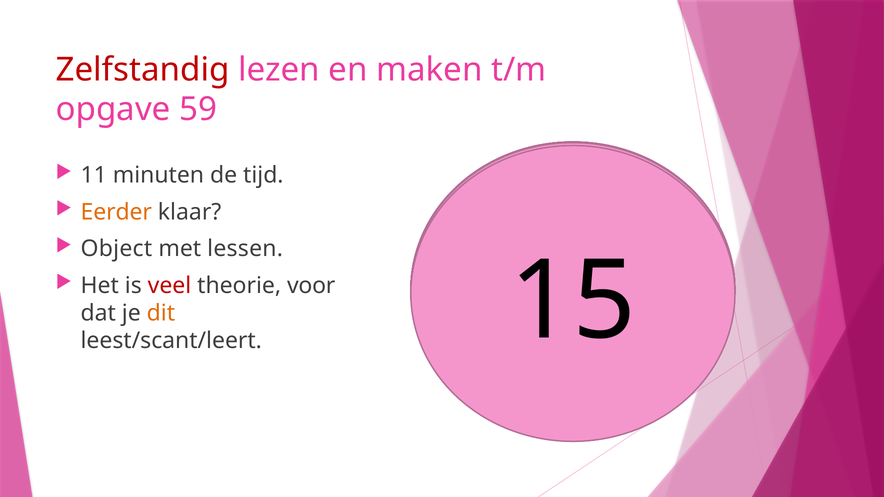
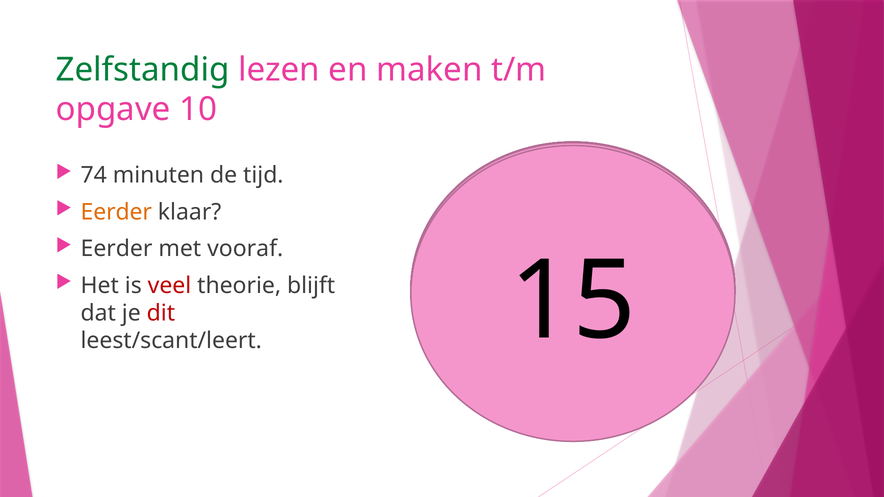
Zelfstandig colour: red -> green
opgave 59: 59 -> 10
11 at (94, 175): 11 -> 74
Object at (116, 249): Object -> Eerder
lessen: lessen -> vooraf
voor: voor -> blijft
dit colour: orange -> red
